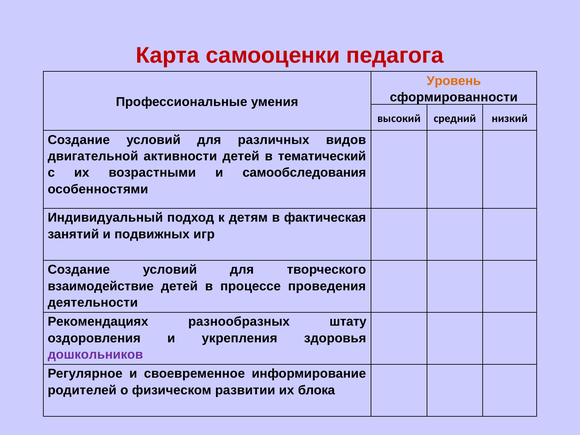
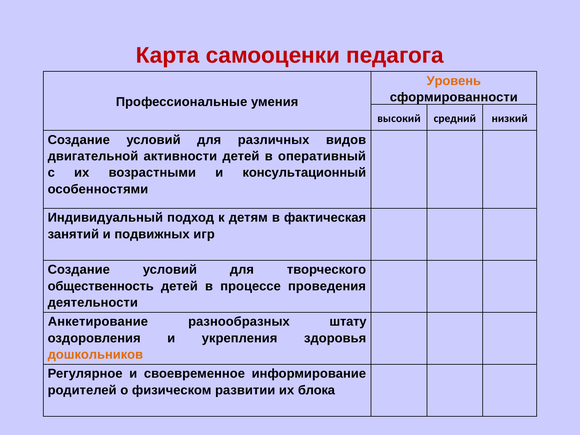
тематический: тематический -> оперативный
самообследования: самообследования -> консультационный
взаимодействие: взаимодействие -> общественность
Рекомендациях: Рекомендациях -> Анкетирование
дошкольников colour: purple -> orange
